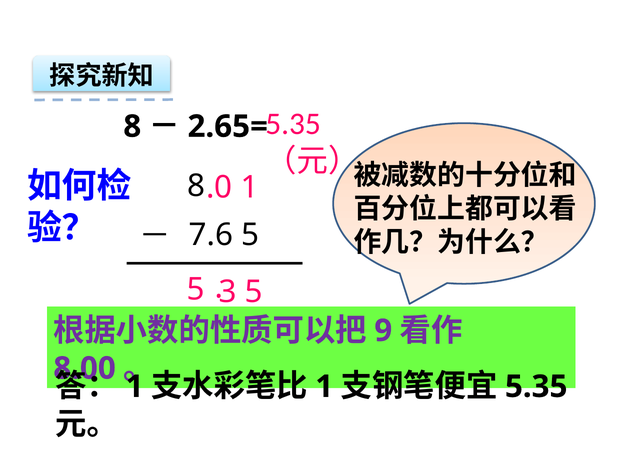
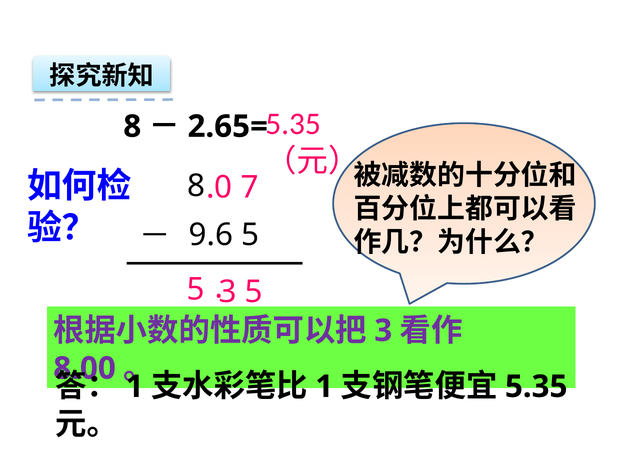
.0 1: 1 -> 7
7.6: 7.6 -> 9.6
9 at (383, 330): 9 -> 3
